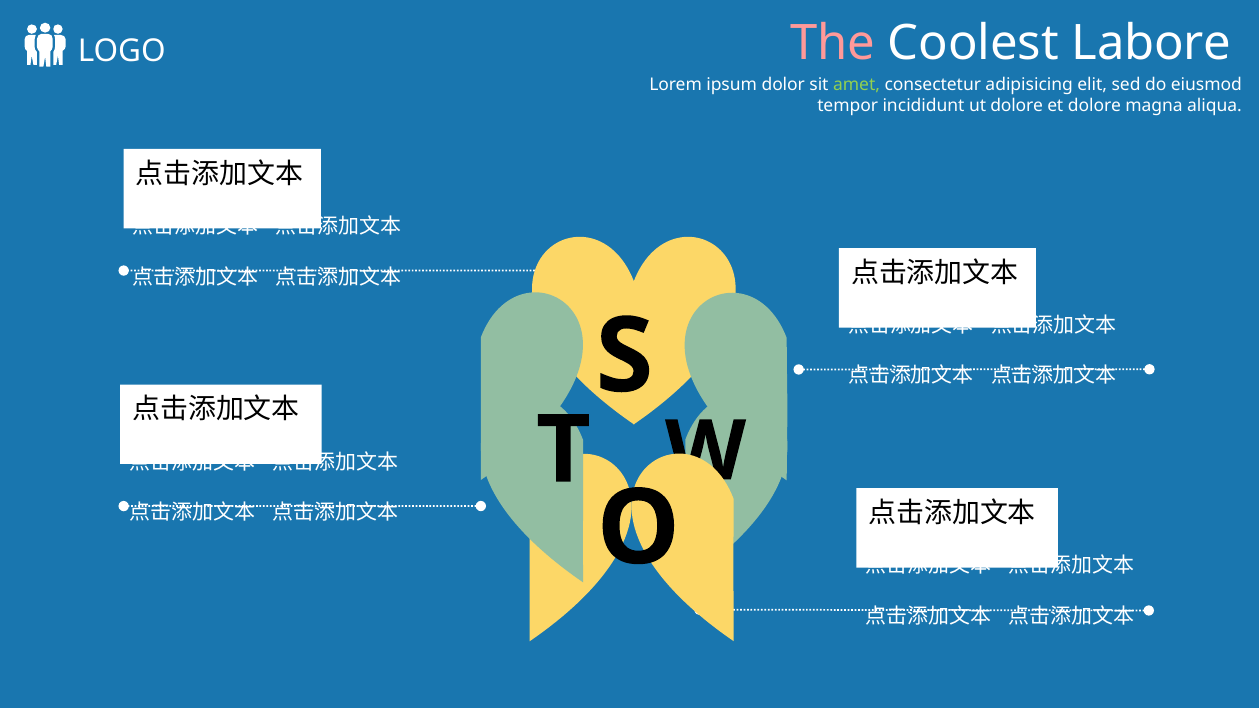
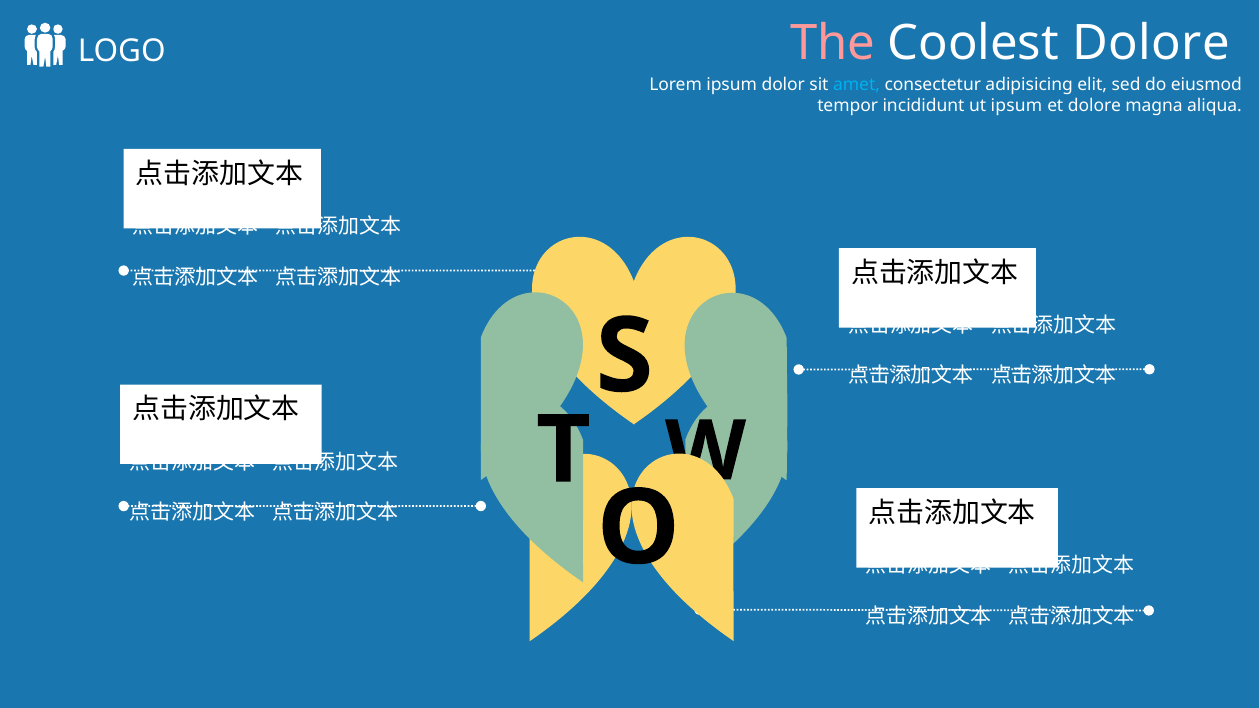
Coolest Labore: Labore -> Dolore
amet colour: light green -> light blue
ut dolore: dolore -> ipsum
